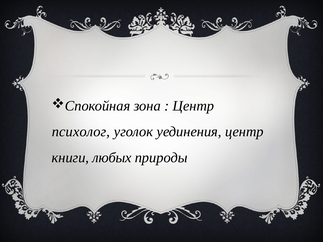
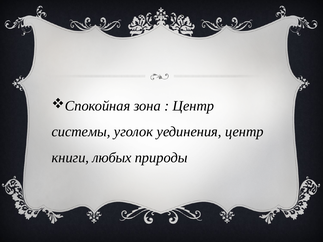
психолог: психолог -> системы
